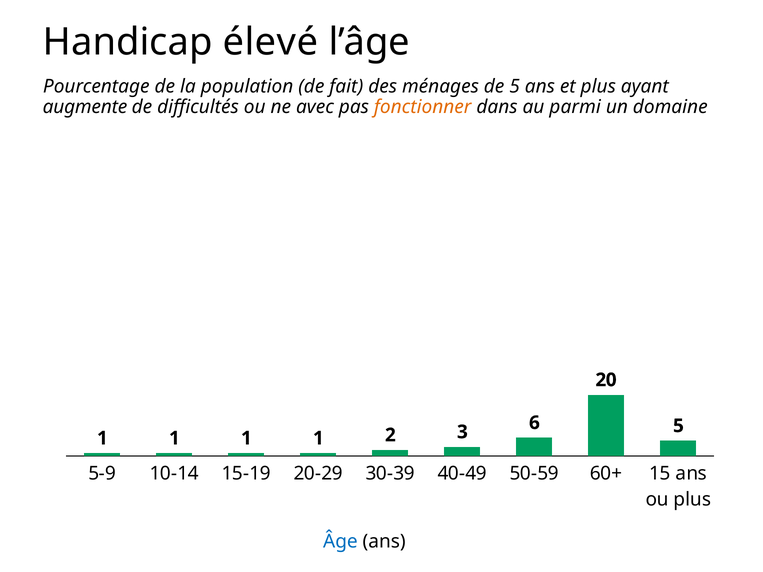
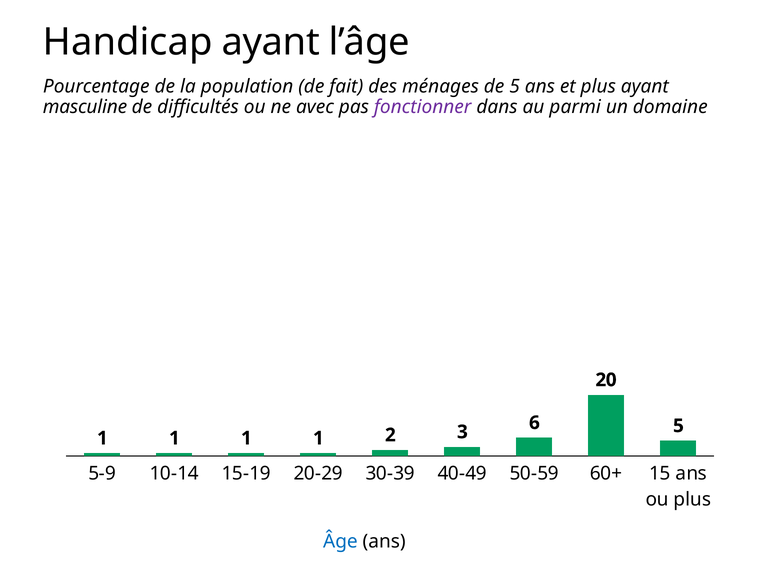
Handicap élevé: élevé -> ayant
augmente: augmente -> masculine
fonctionner colour: orange -> purple
